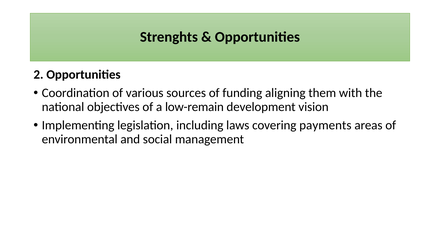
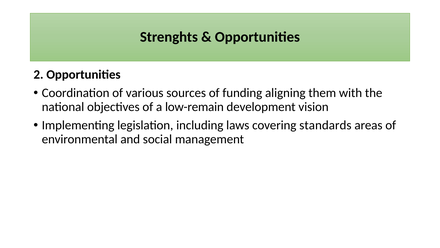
payments: payments -> standards
